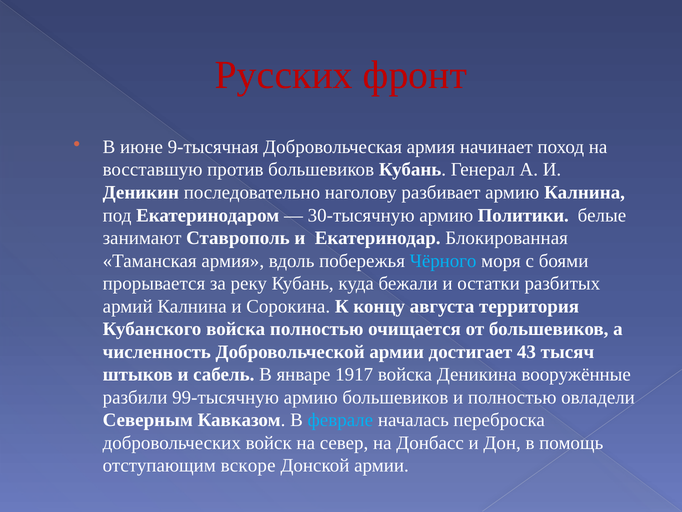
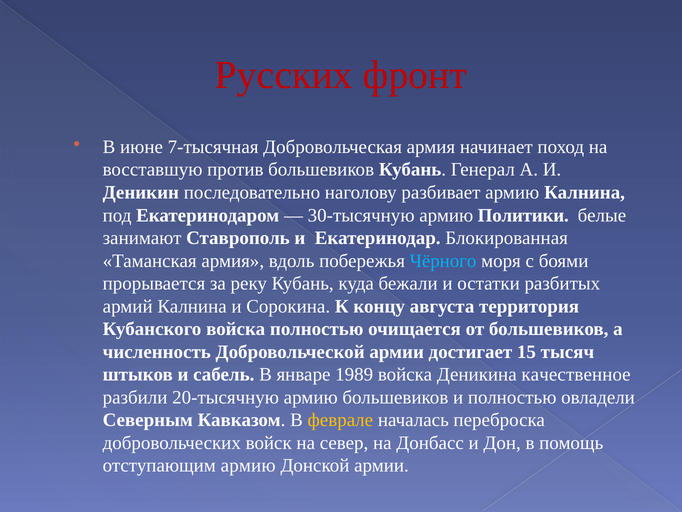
9-тысячная: 9-тысячная -> 7-тысячная
43: 43 -> 15
1917: 1917 -> 1989
вооружённые: вооружённые -> качественное
99-тысячную: 99-тысячную -> 20-тысячную
феврале colour: light blue -> yellow
отступающим вскоре: вскоре -> армию
